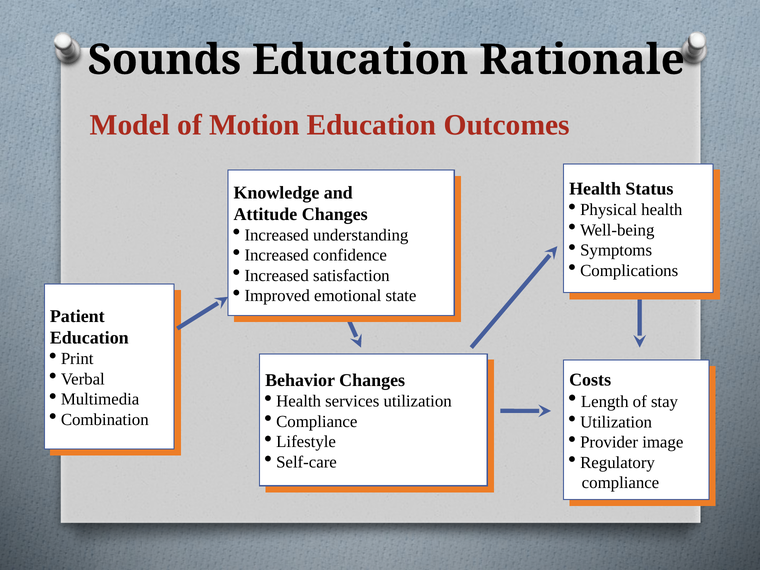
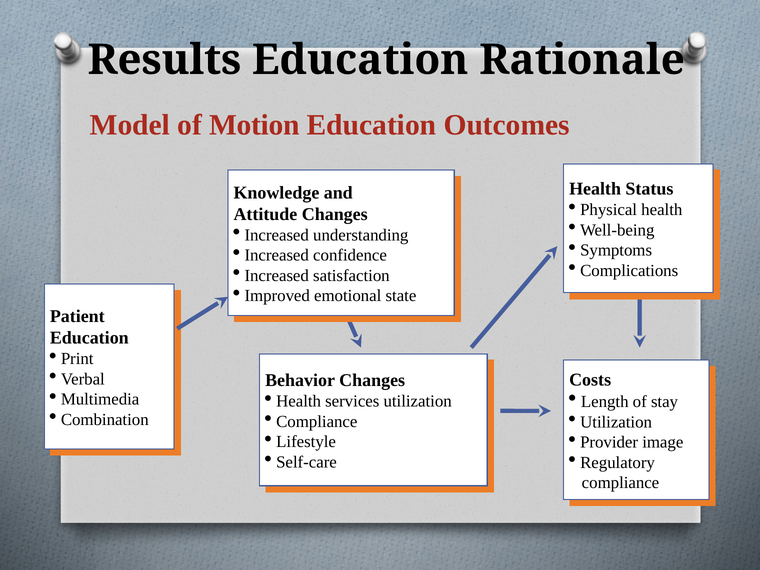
Sounds: Sounds -> Results
